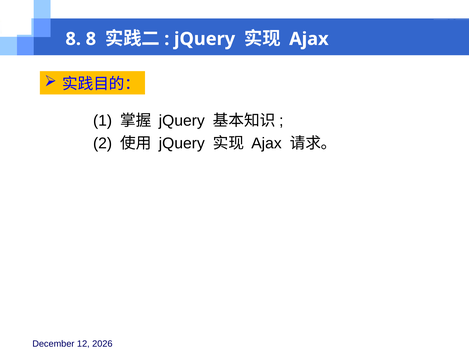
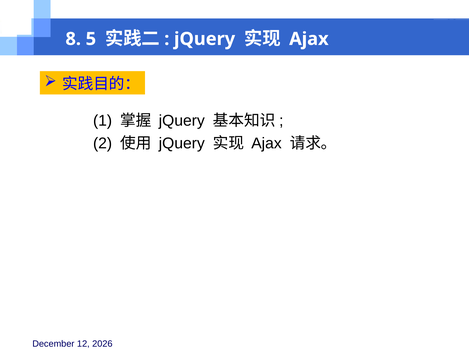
8 8: 8 -> 5
